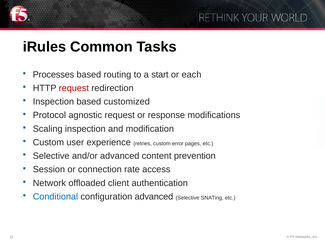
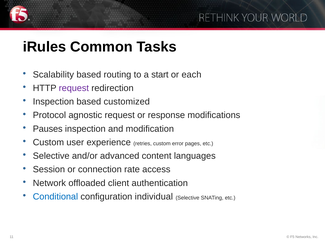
Processes: Processes -> Scalability
request at (74, 88) colour: red -> purple
Scaling: Scaling -> Pauses
prevention: prevention -> languages
configuration advanced: advanced -> individual
